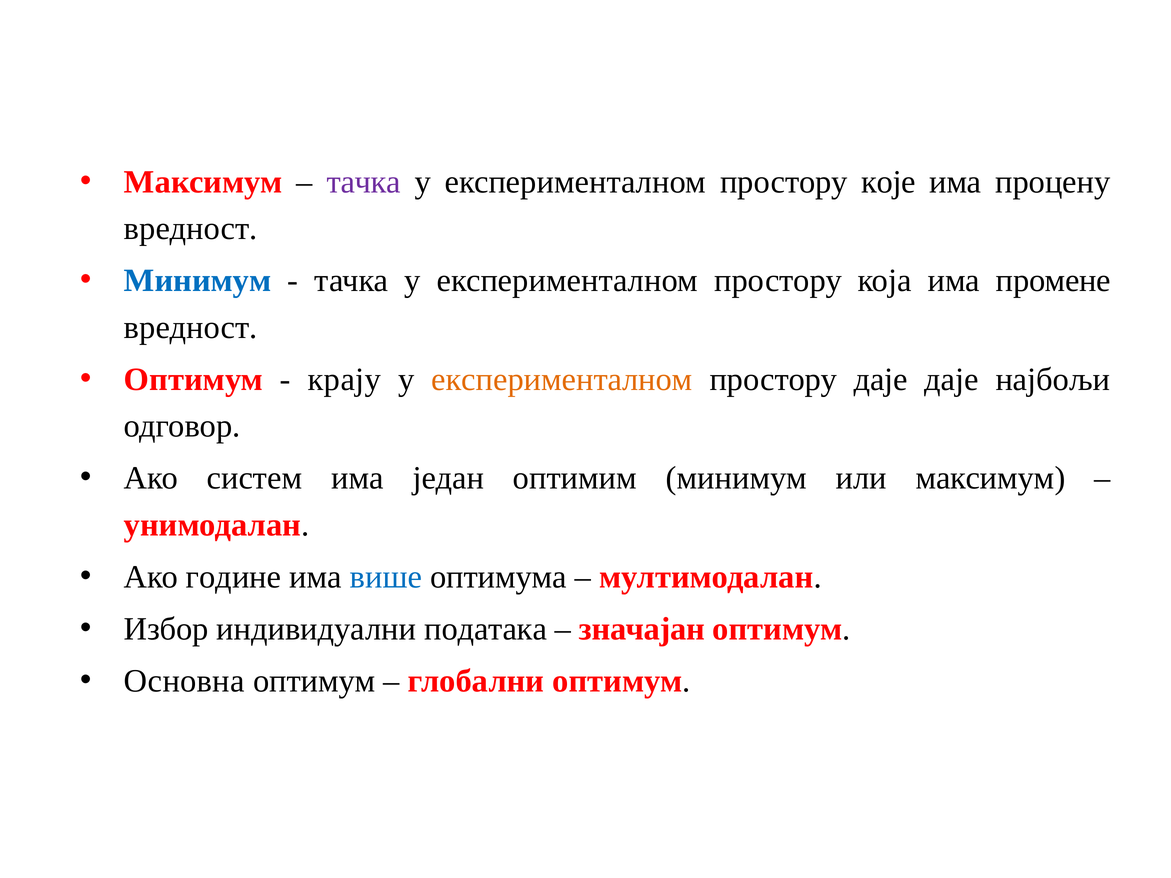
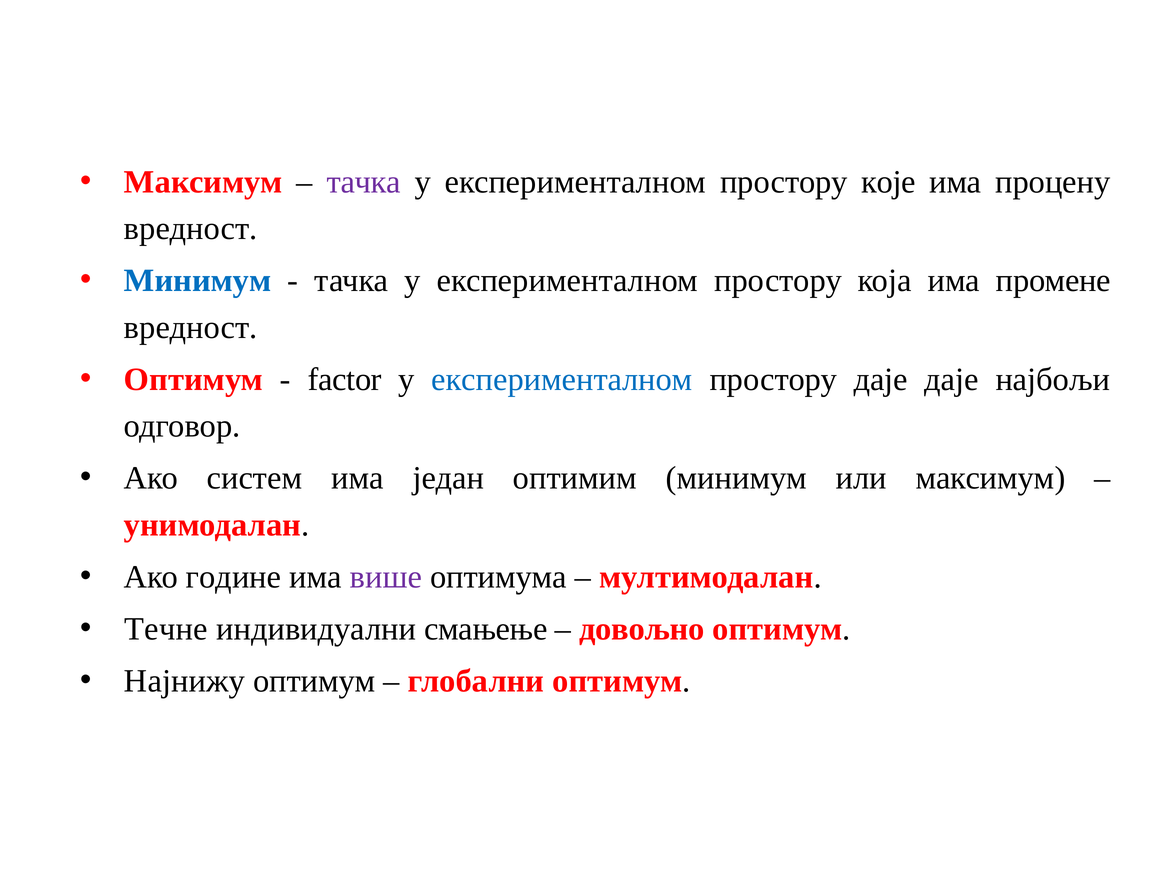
крају: крају -> factor
експерименталном at (562, 380) colour: orange -> blue
више colour: blue -> purple
Избор: Избор -> Течне
података: података -> смањење
значајан: значајан -> довољно
Основна: Основна -> Најнижу
